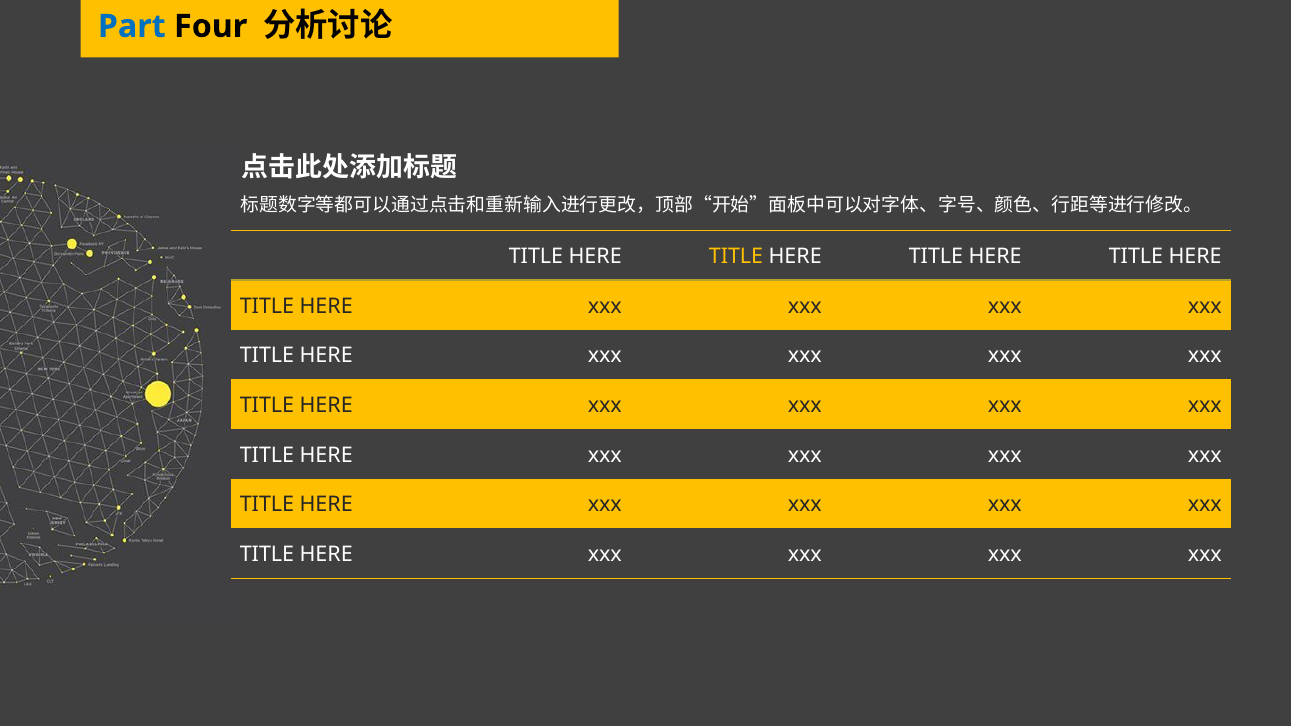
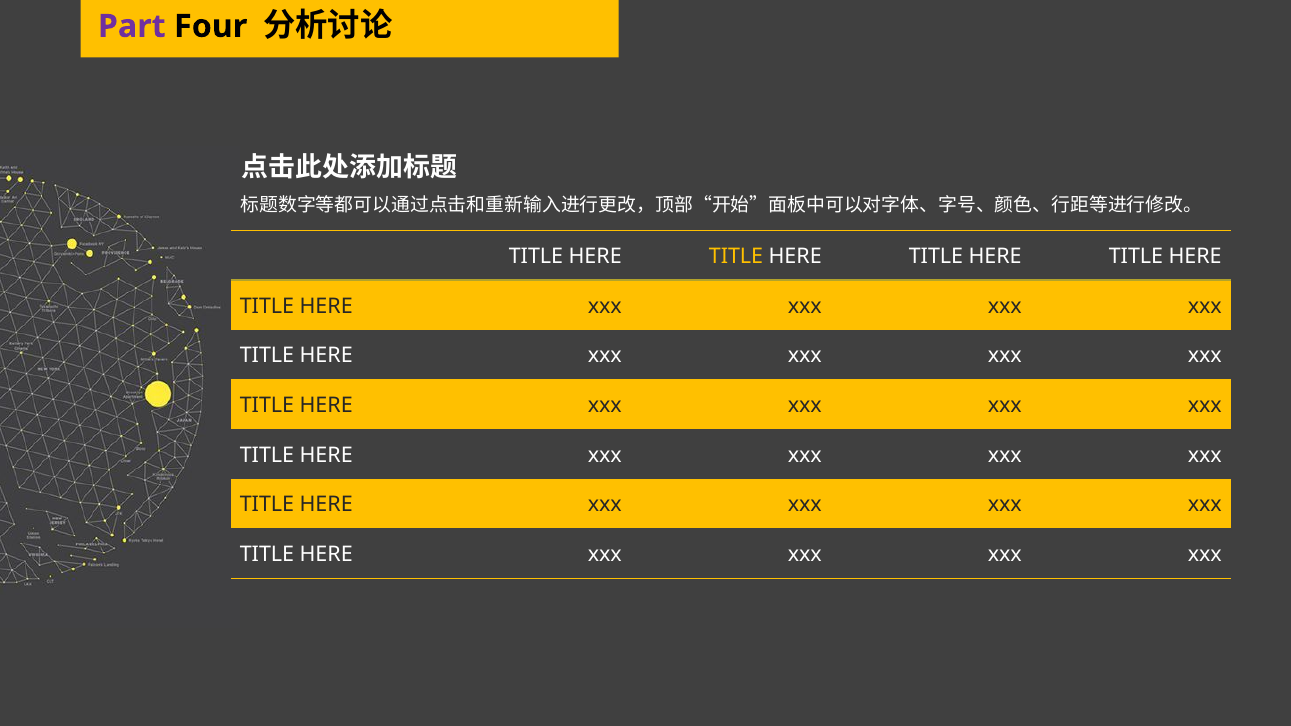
Part colour: blue -> purple
